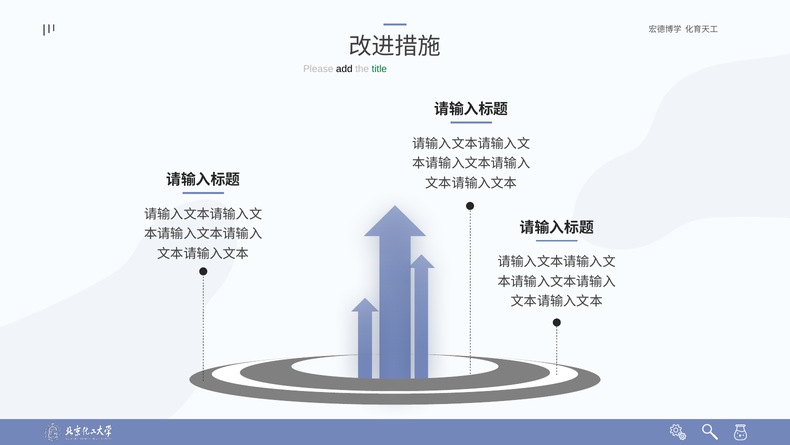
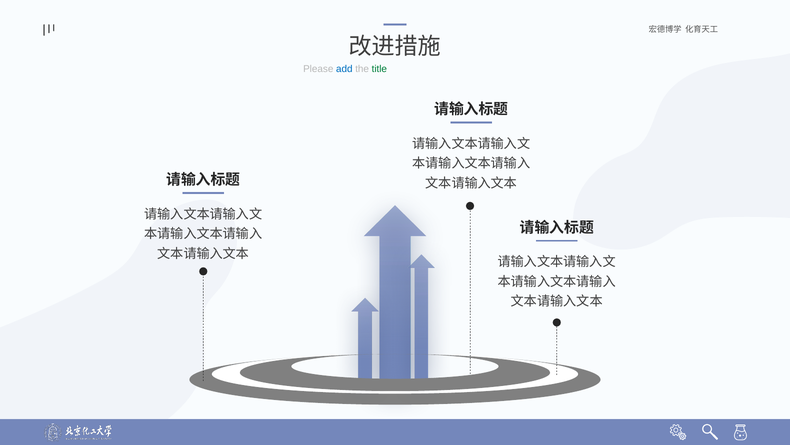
add colour: black -> blue
